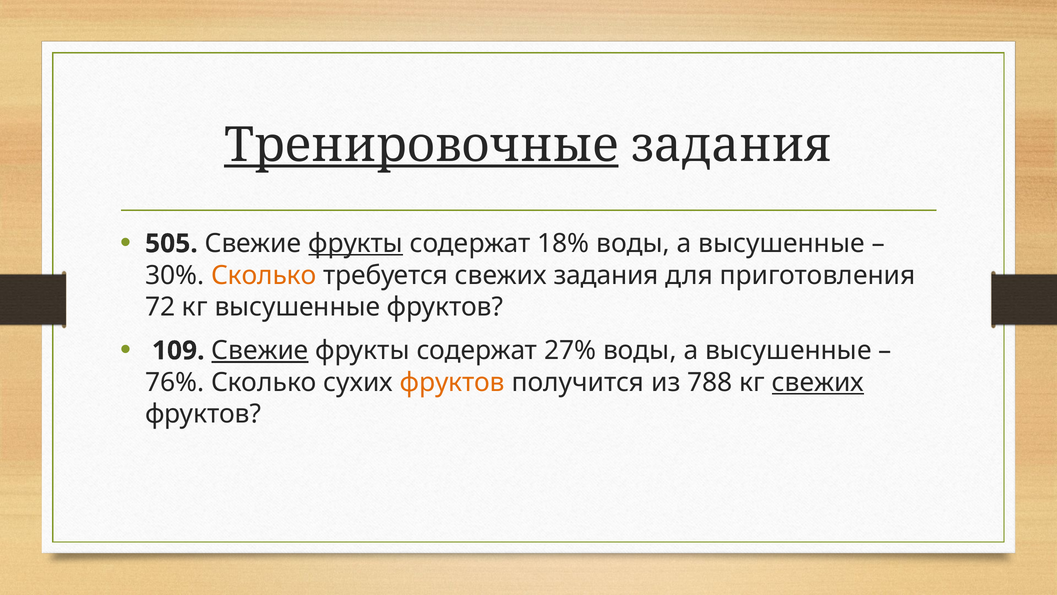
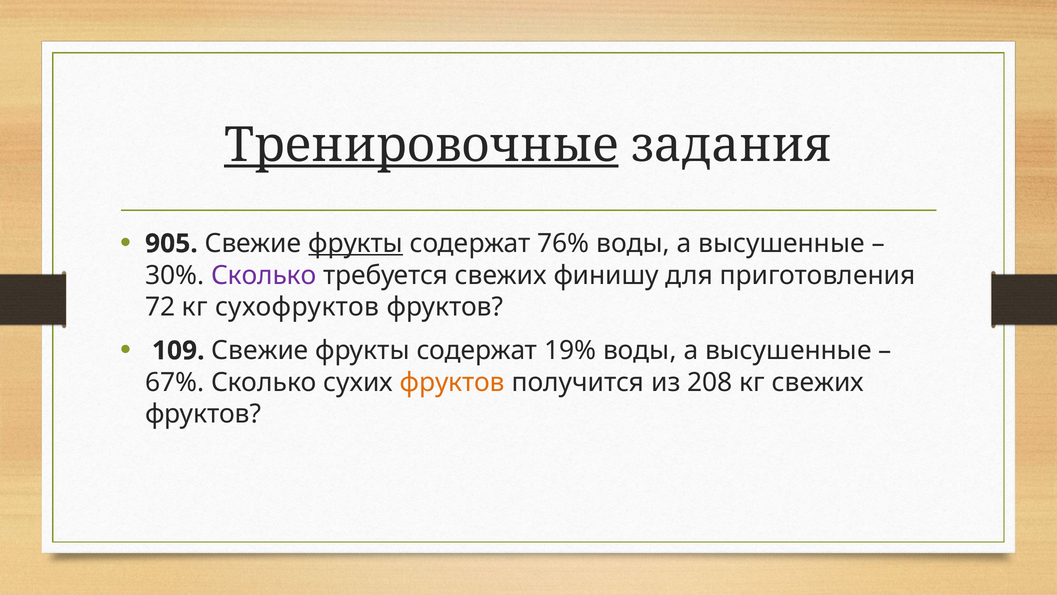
505: 505 -> 905
18%: 18% -> 76%
Сколько at (264, 275) colour: orange -> purple
свежих задания: задания -> финишу
кг высушенные: высушенные -> сухофруктов
Свежие at (260, 350) underline: present -> none
27%: 27% -> 19%
76%: 76% -> 67%
788: 788 -> 208
свежих at (818, 382) underline: present -> none
